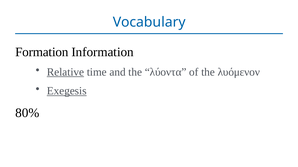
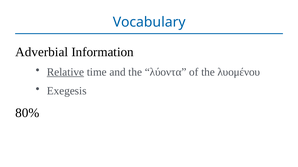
Formation: Formation -> Adverbial
λυόμενον: λυόμενον -> λυομένου
Exegesis underline: present -> none
